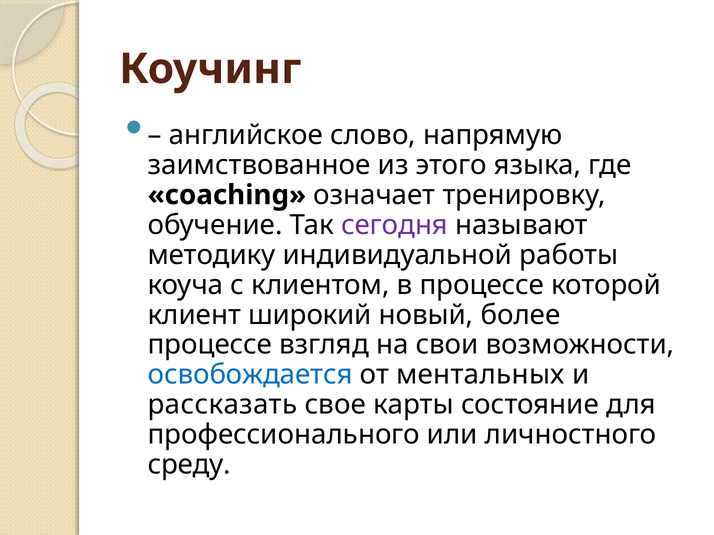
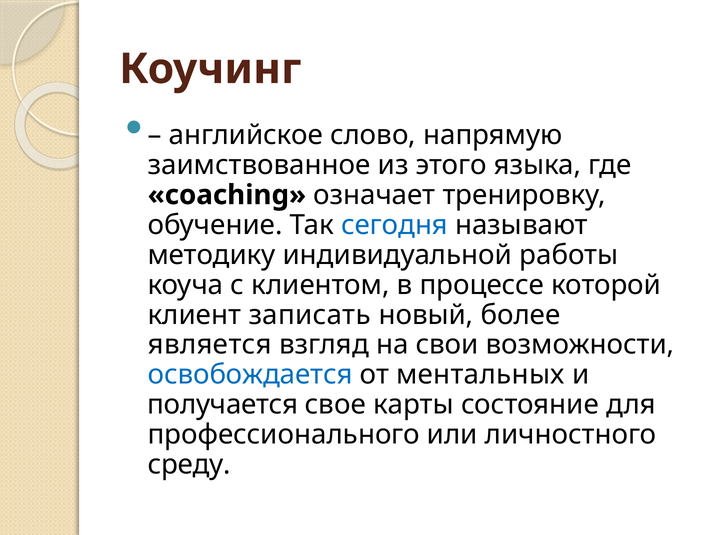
сегодня colour: purple -> blue
широкий: широкий -> записать
процессе at (210, 345): процессе -> является
рассказать: рассказать -> получается
